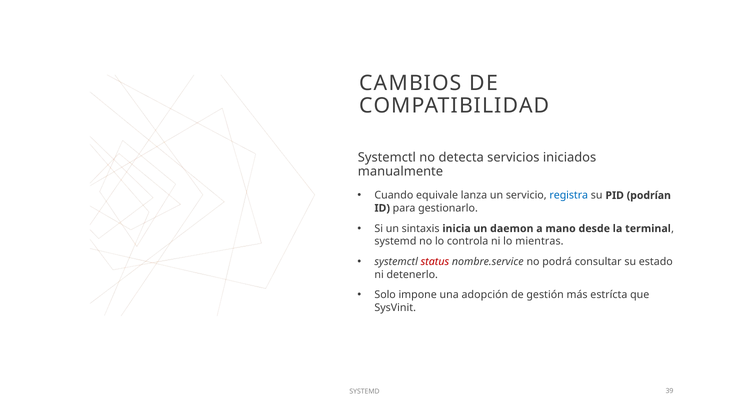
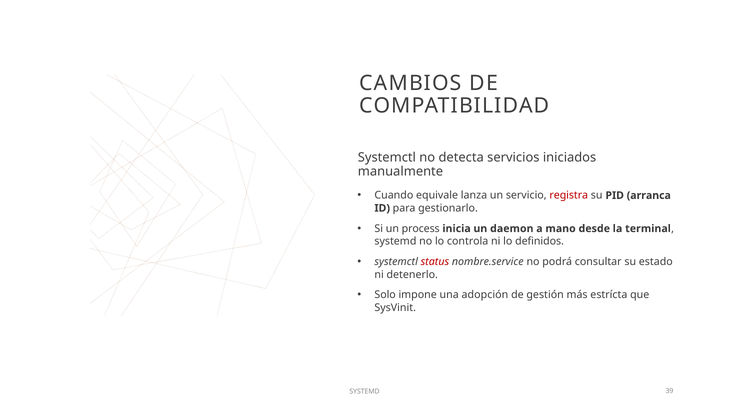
registra colour: blue -> red
podrían: podrían -> arranca
sintaxis: sintaxis -> process
mientras: mientras -> definidos
